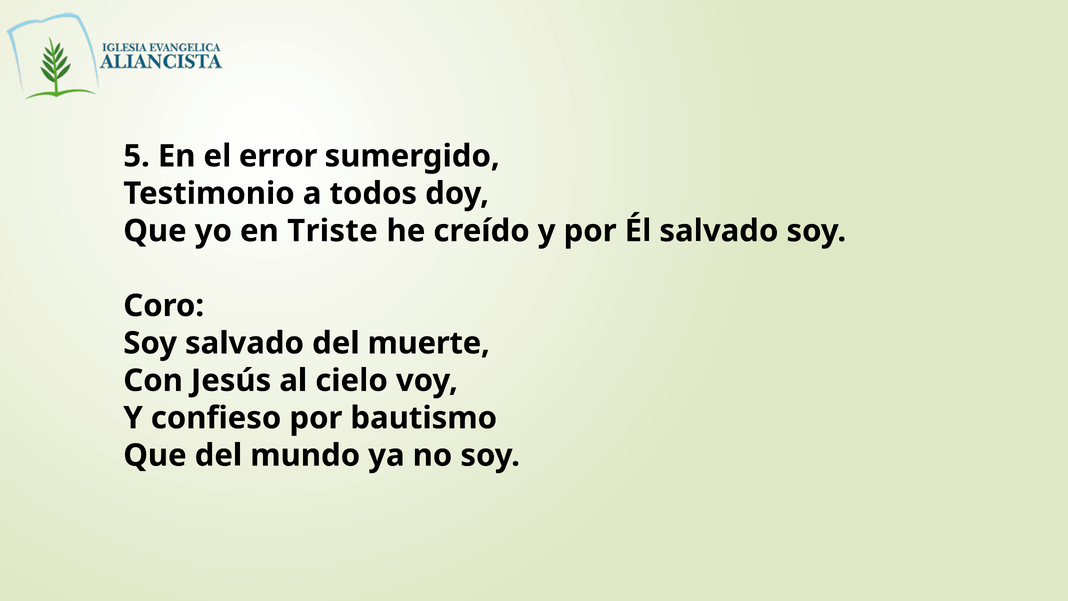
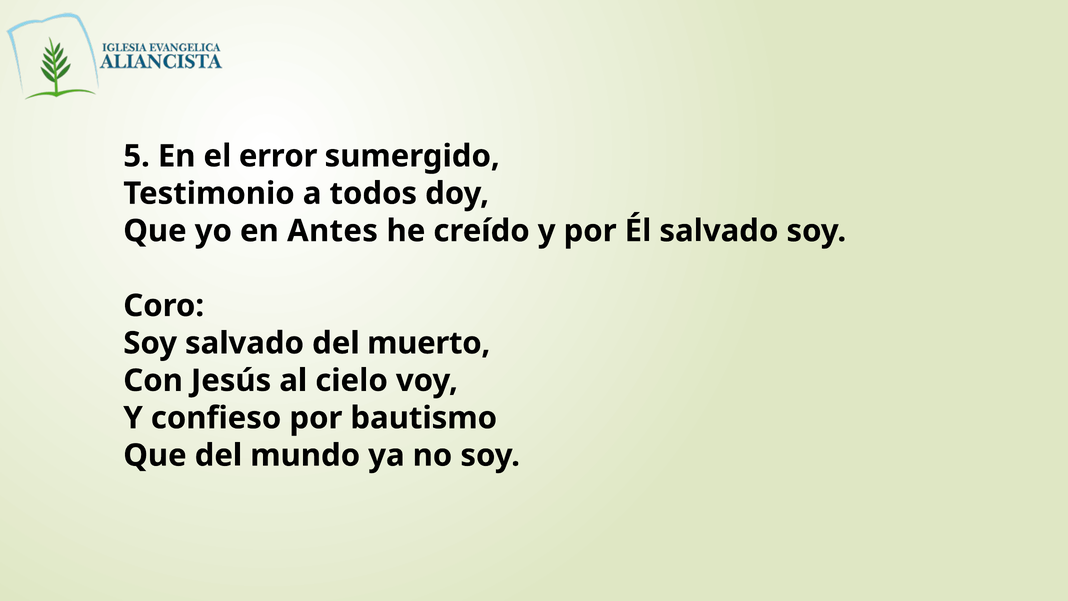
Triste: Triste -> Antes
muerte: muerte -> muerto
